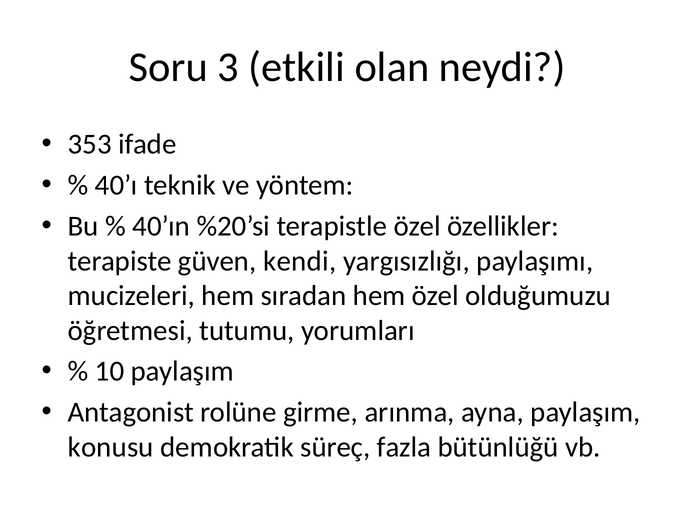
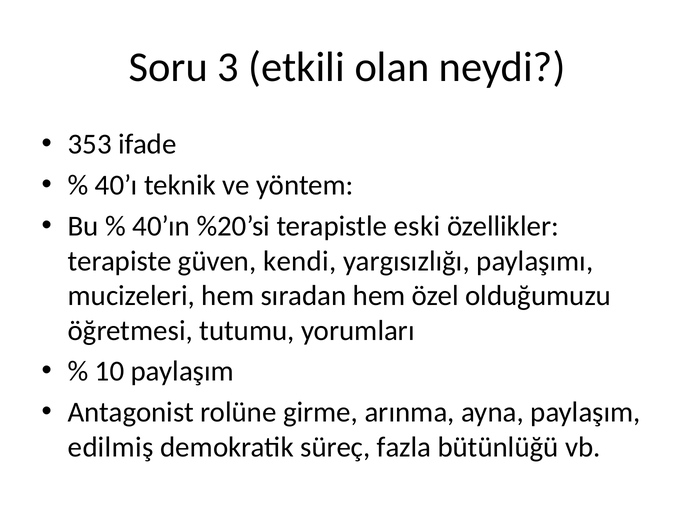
terapistle özel: özel -> eski
konusu: konusu -> edilmiş
